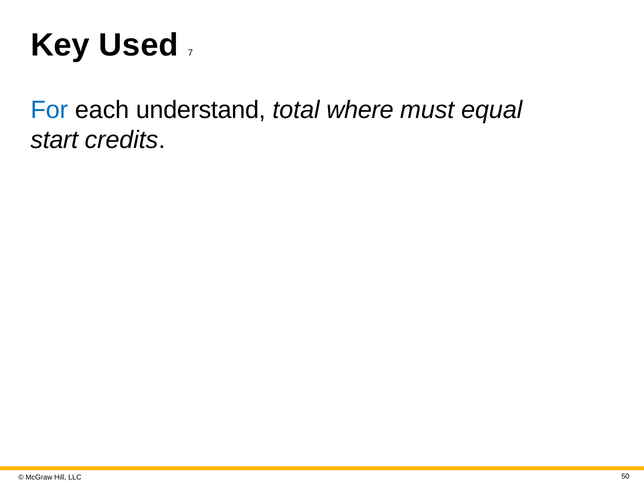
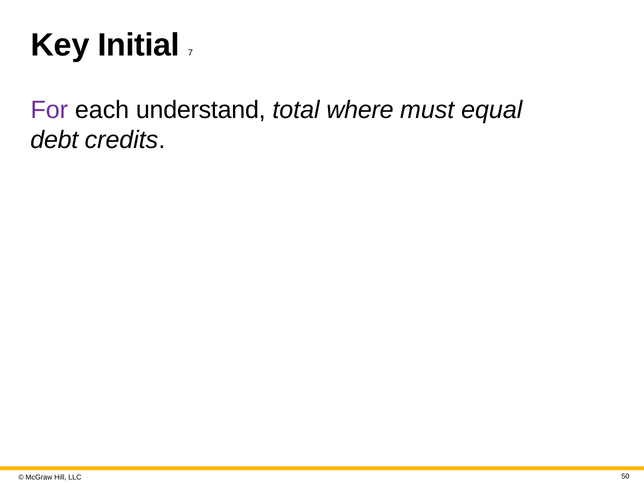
Used: Used -> Initial
For colour: blue -> purple
start: start -> debt
